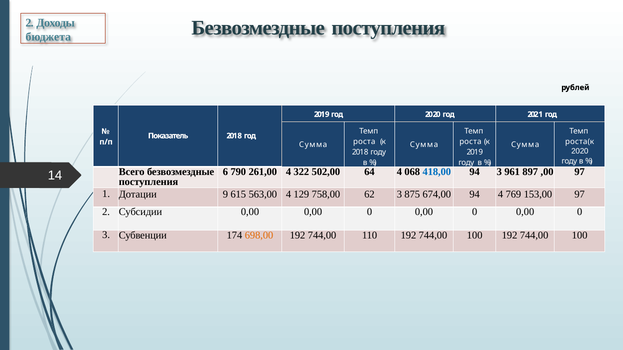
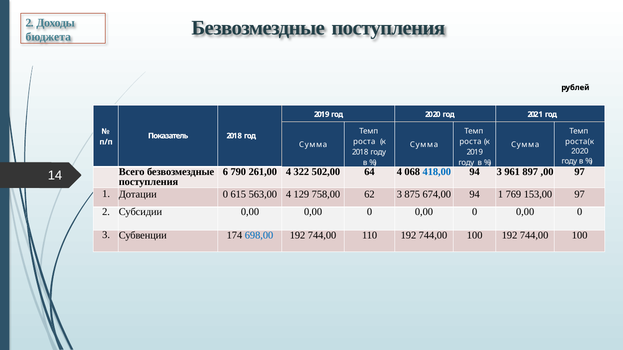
Дотации 9: 9 -> 0
94 4: 4 -> 1
698,00 colour: orange -> blue
